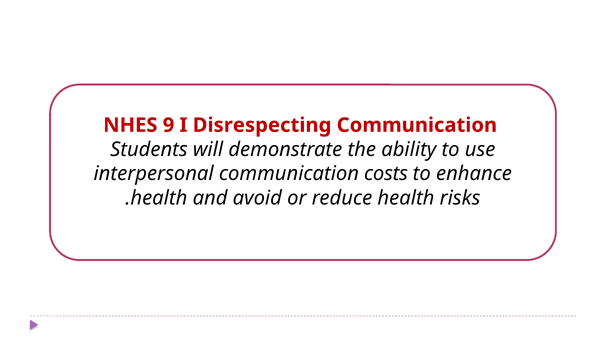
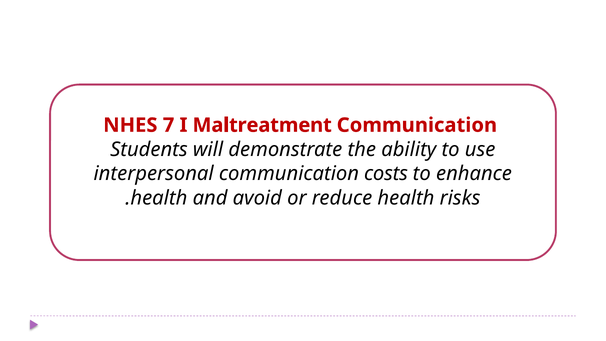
9: 9 -> 7
Disrespecting: Disrespecting -> Maltreatment
